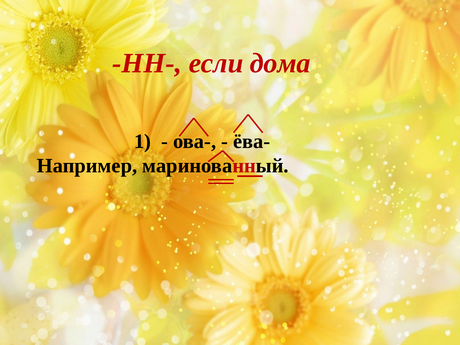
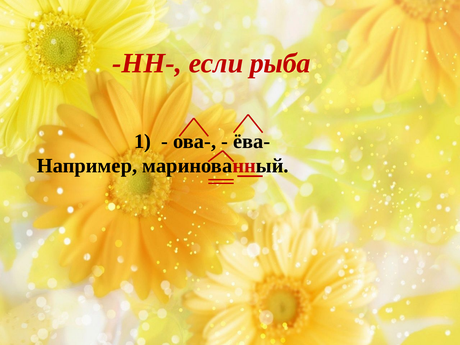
дома: дома -> рыба
